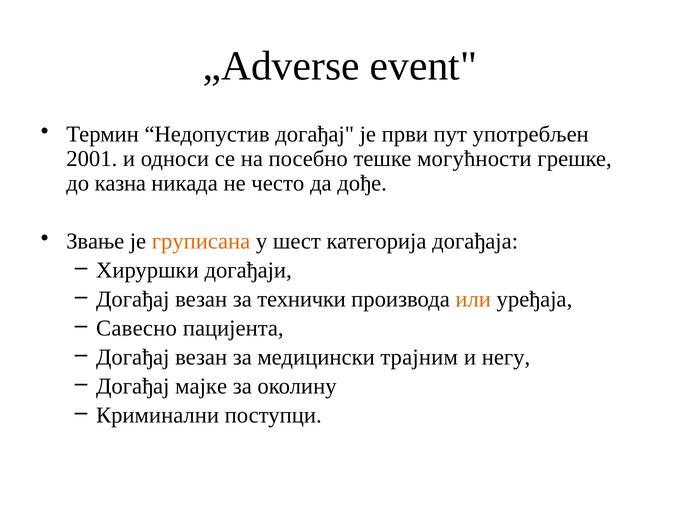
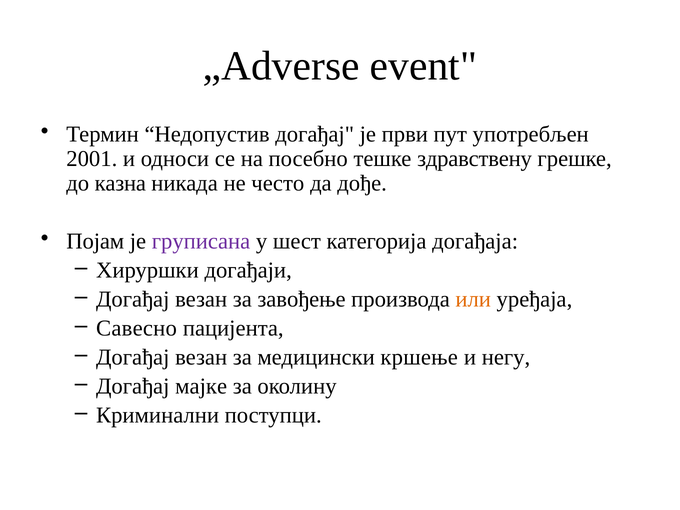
могућности: могућности -> здравствену
Звање: Звање -> Појам
груписана colour: orange -> purple
технички: технички -> завођење
трајним: трајним -> кршење
